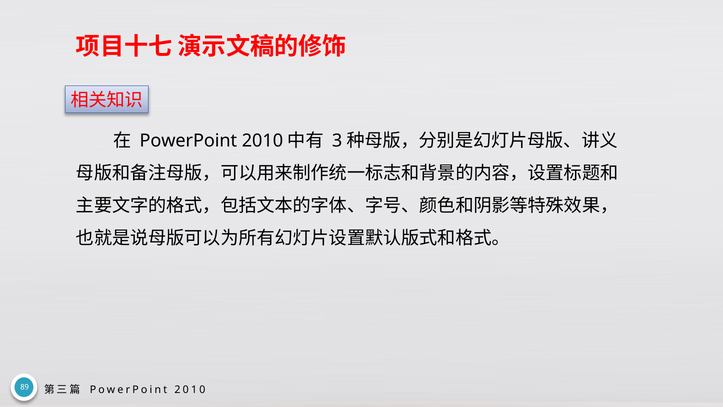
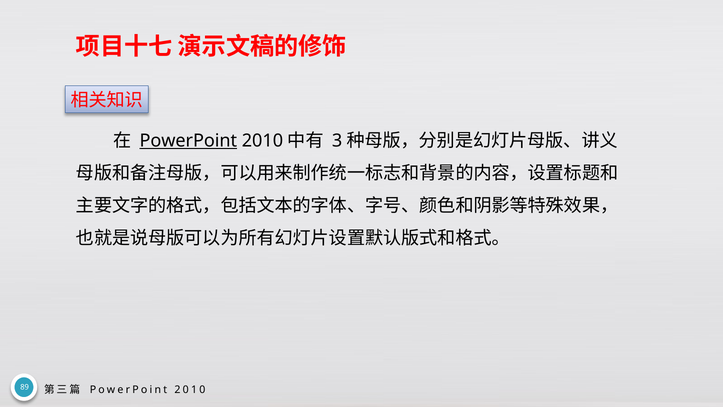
PowerPoint at (188, 141) underline: none -> present
